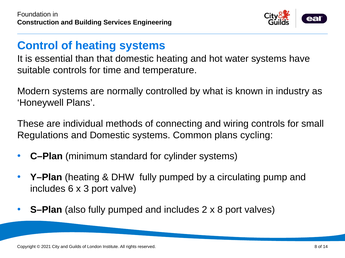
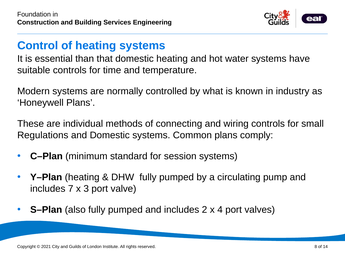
cycling: cycling -> comply
cylinder: cylinder -> session
6: 6 -> 7
x 8: 8 -> 4
